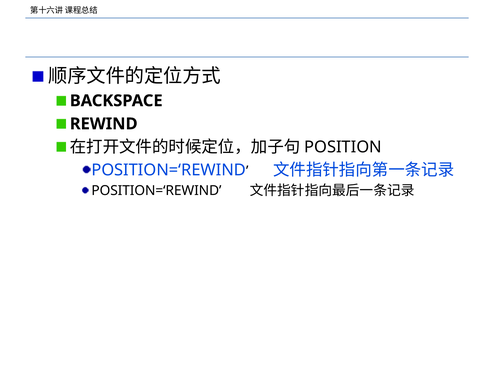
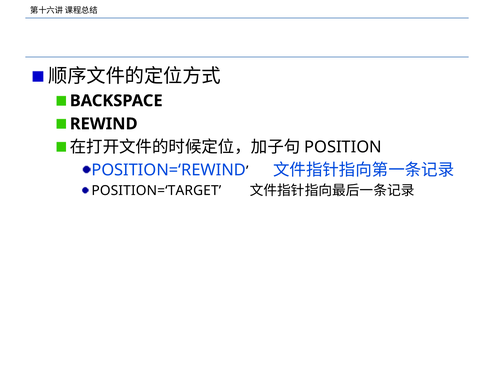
POSITION=‘REWIND at (156, 190): POSITION=‘REWIND -> POSITION=‘TARGET
